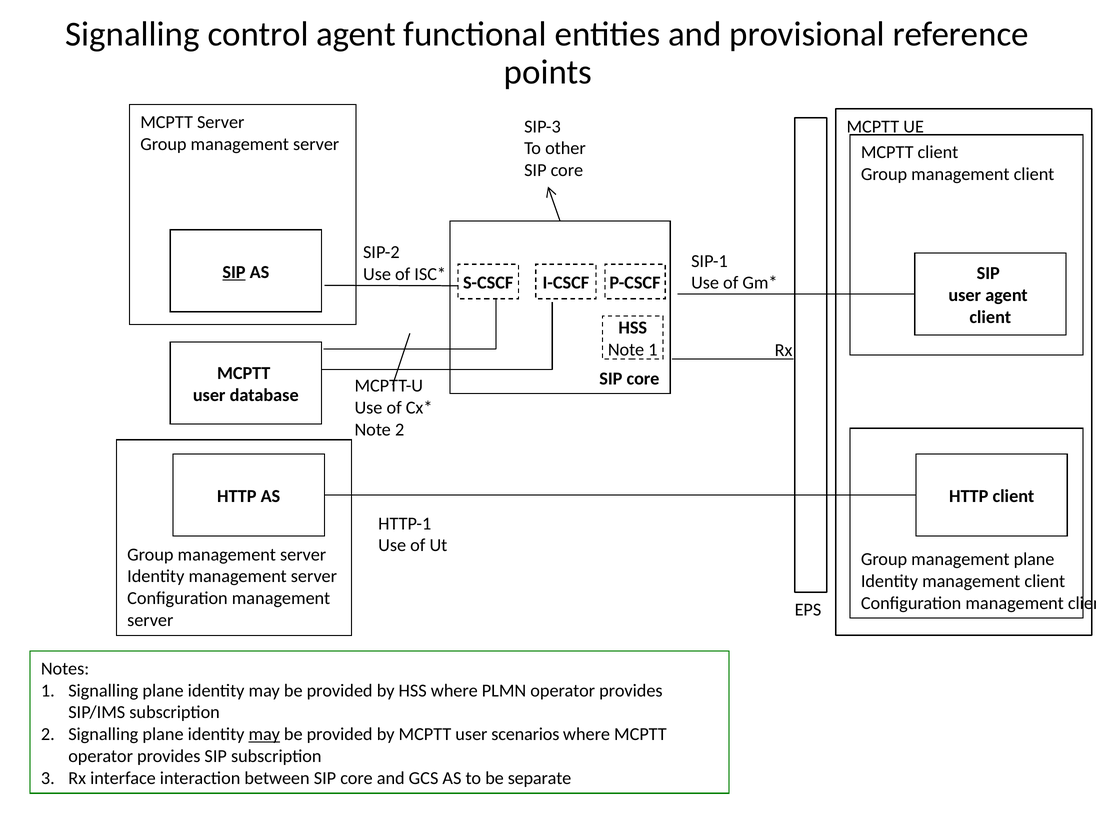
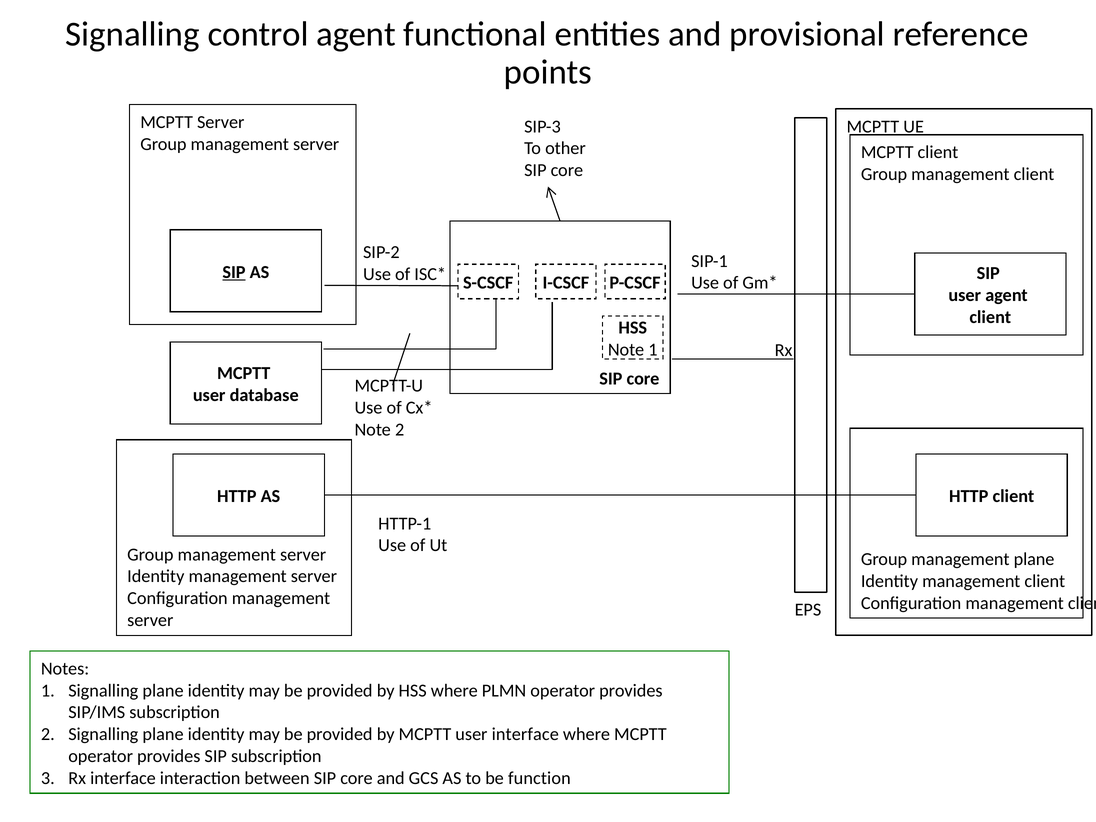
may at (264, 734) underline: present -> none
user scenarios: scenarios -> interface
separate: separate -> function
